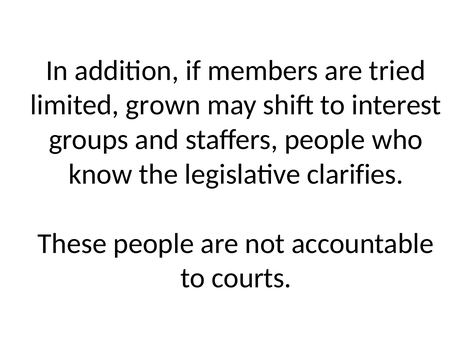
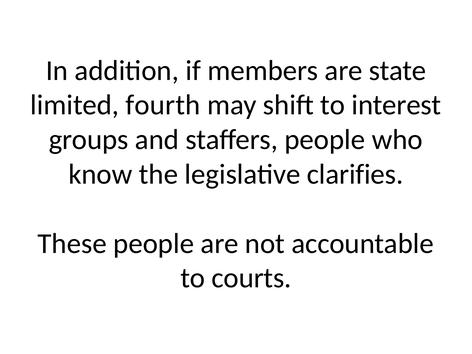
tried: tried -> state
grown: grown -> fourth
